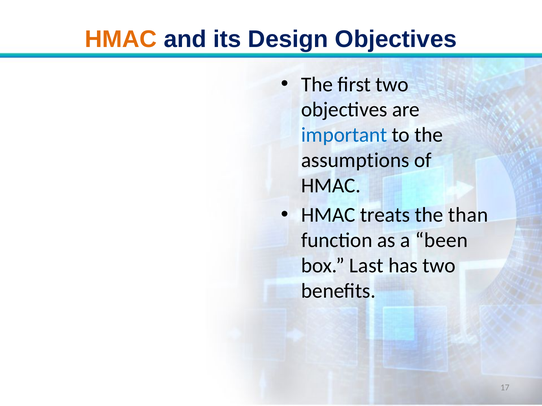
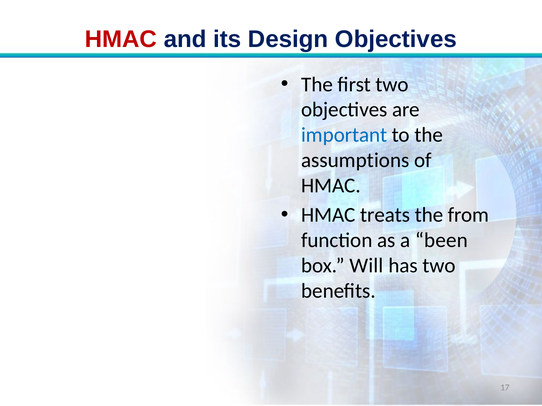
HMAC at (121, 39) colour: orange -> red
than: than -> from
Last: Last -> Will
